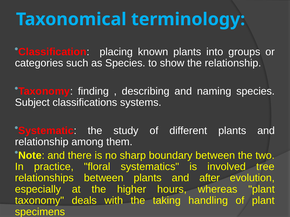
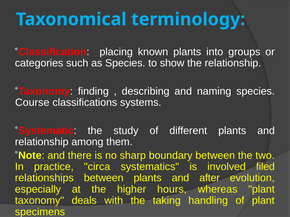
Subject: Subject -> Course
floral: floral -> circa
tree: tree -> filed
